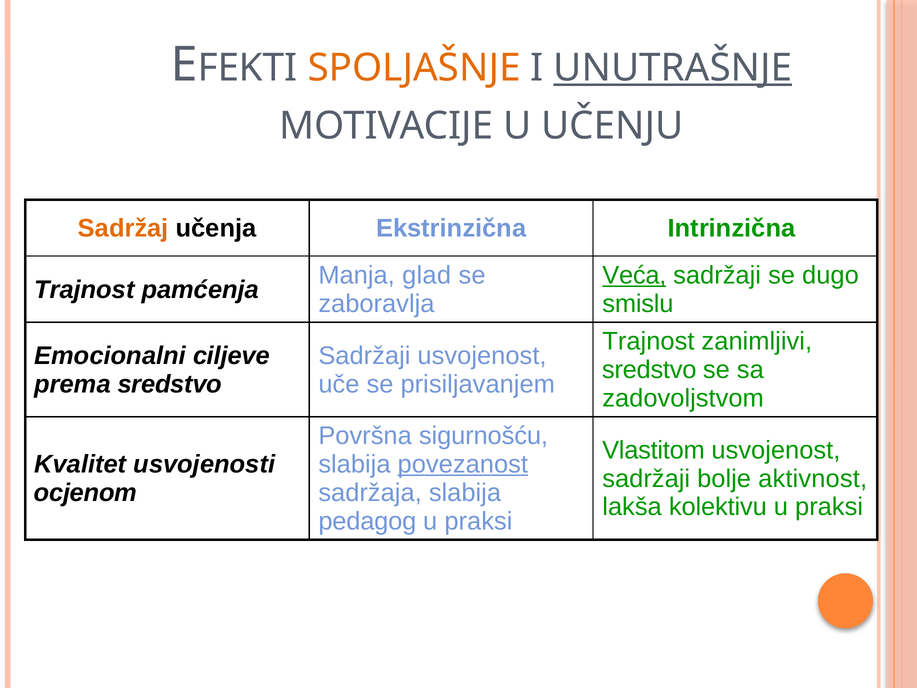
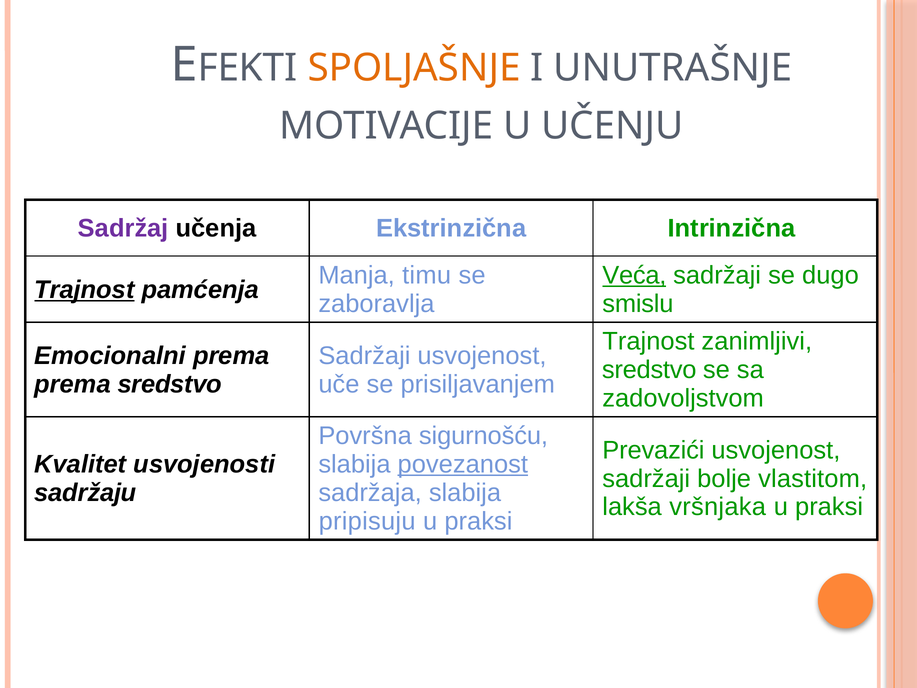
UNUTRAŠNJE underline: present -> none
Sadržaj colour: orange -> purple
glad: glad -> timu
Trajnost at (84, 290) underline: none -> present
Emocionalni ciljeve: ciljeve -> prema
Vlastitom: Vlastitom -> Prevazići
aktivnost: aktivnost -> vlastitom
ocjenom: ocjenom -> sadržaju
kolektivu: kolektivu -> vršnjaka
pedagog: pedagog -> pripisuju
